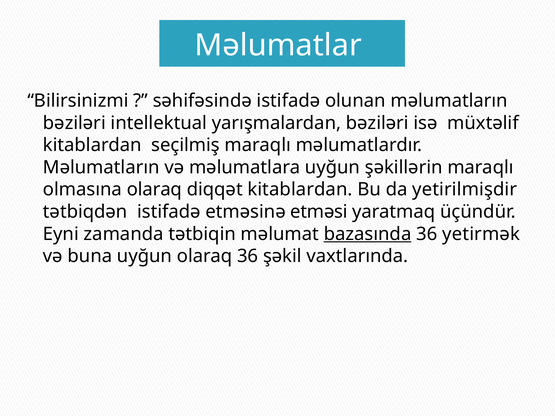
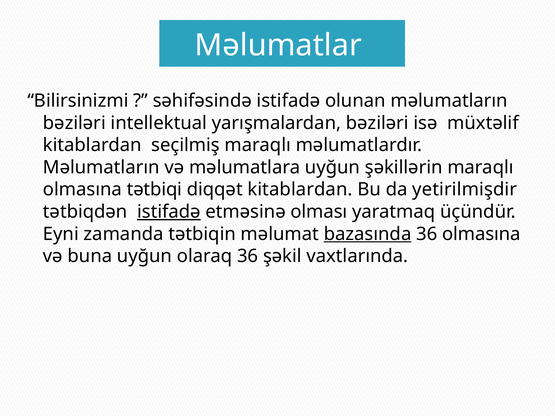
olmasına olaraq: olaraq -> tətbiqi
istifadə at (169, 212) underline: none -> present
etməsi: etməsi -> olması
36 yetirmək: yetirmək -> olmasına
